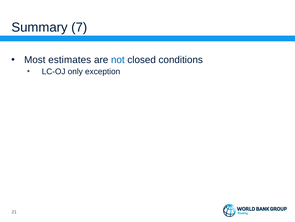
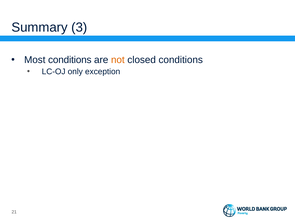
7: 7 -> 3
Most estimates: estimates -> conditions
not colour: blue -> orange
